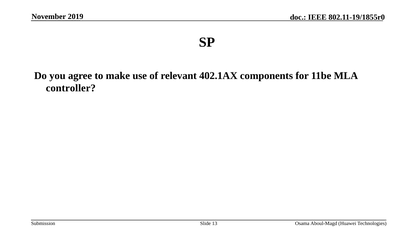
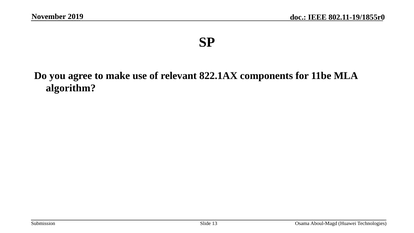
402.1AX: 402.1AX -> 822.1AX
controller: controller -> algorithm
